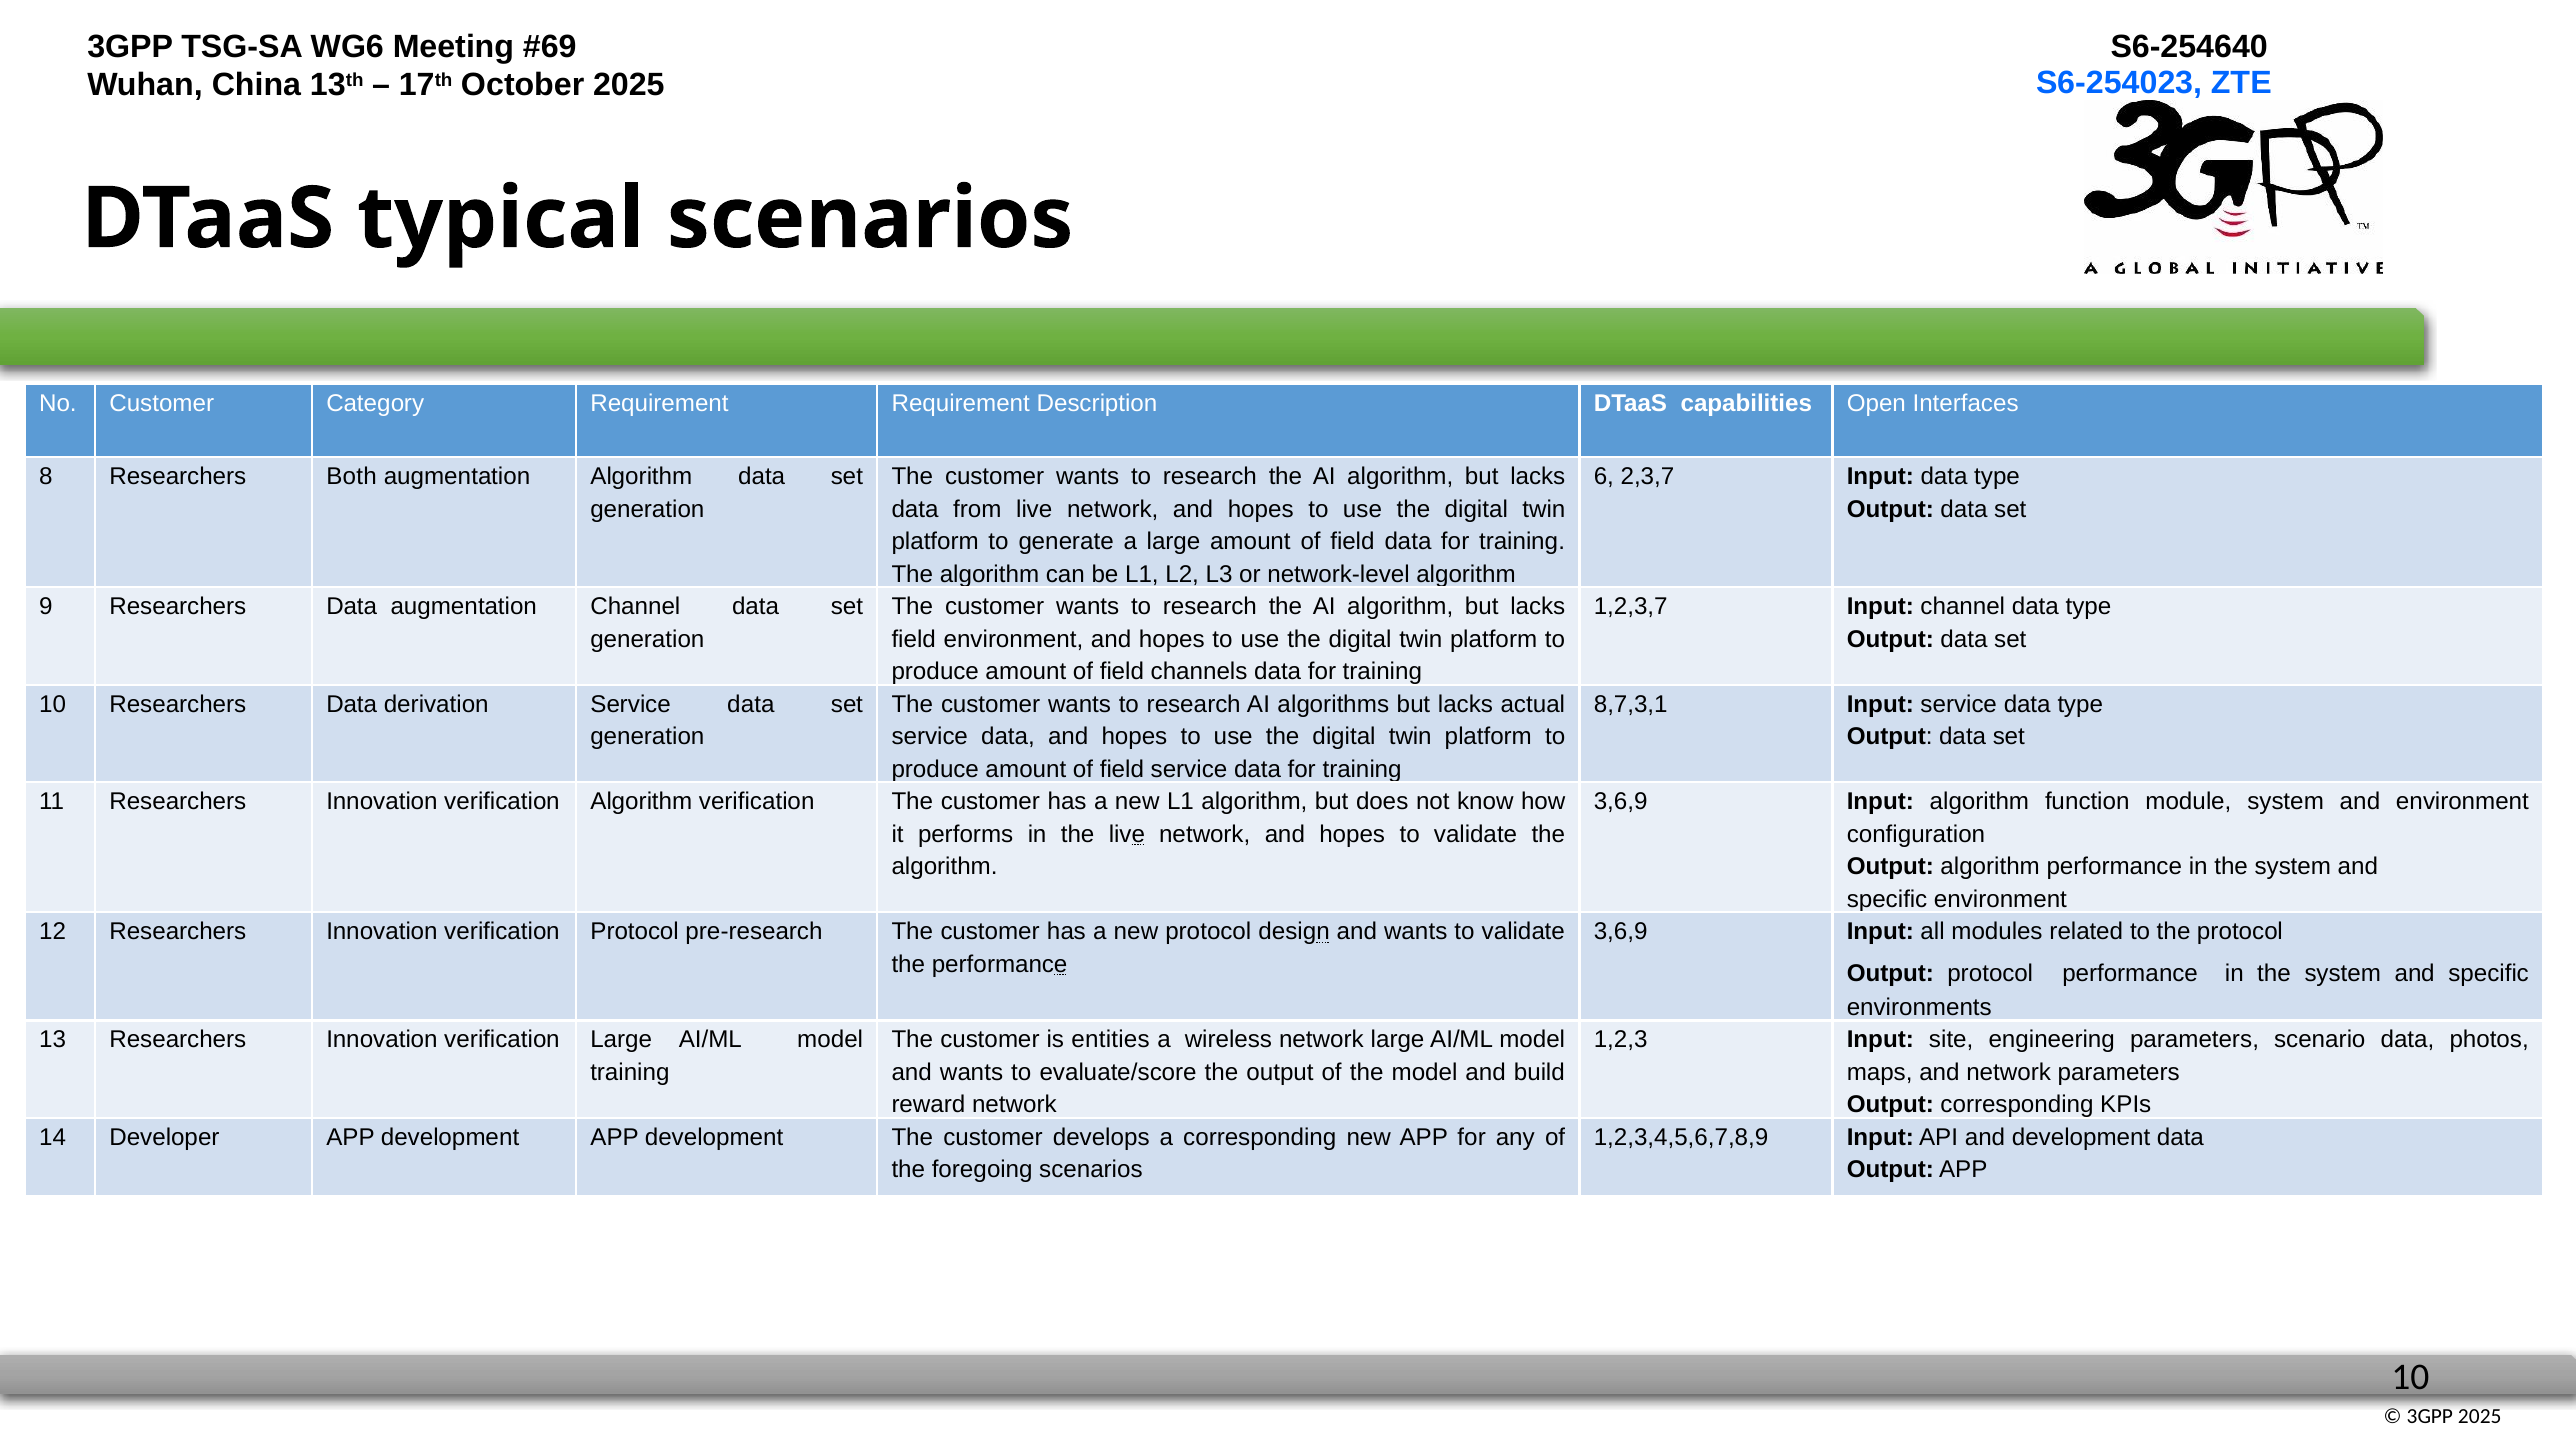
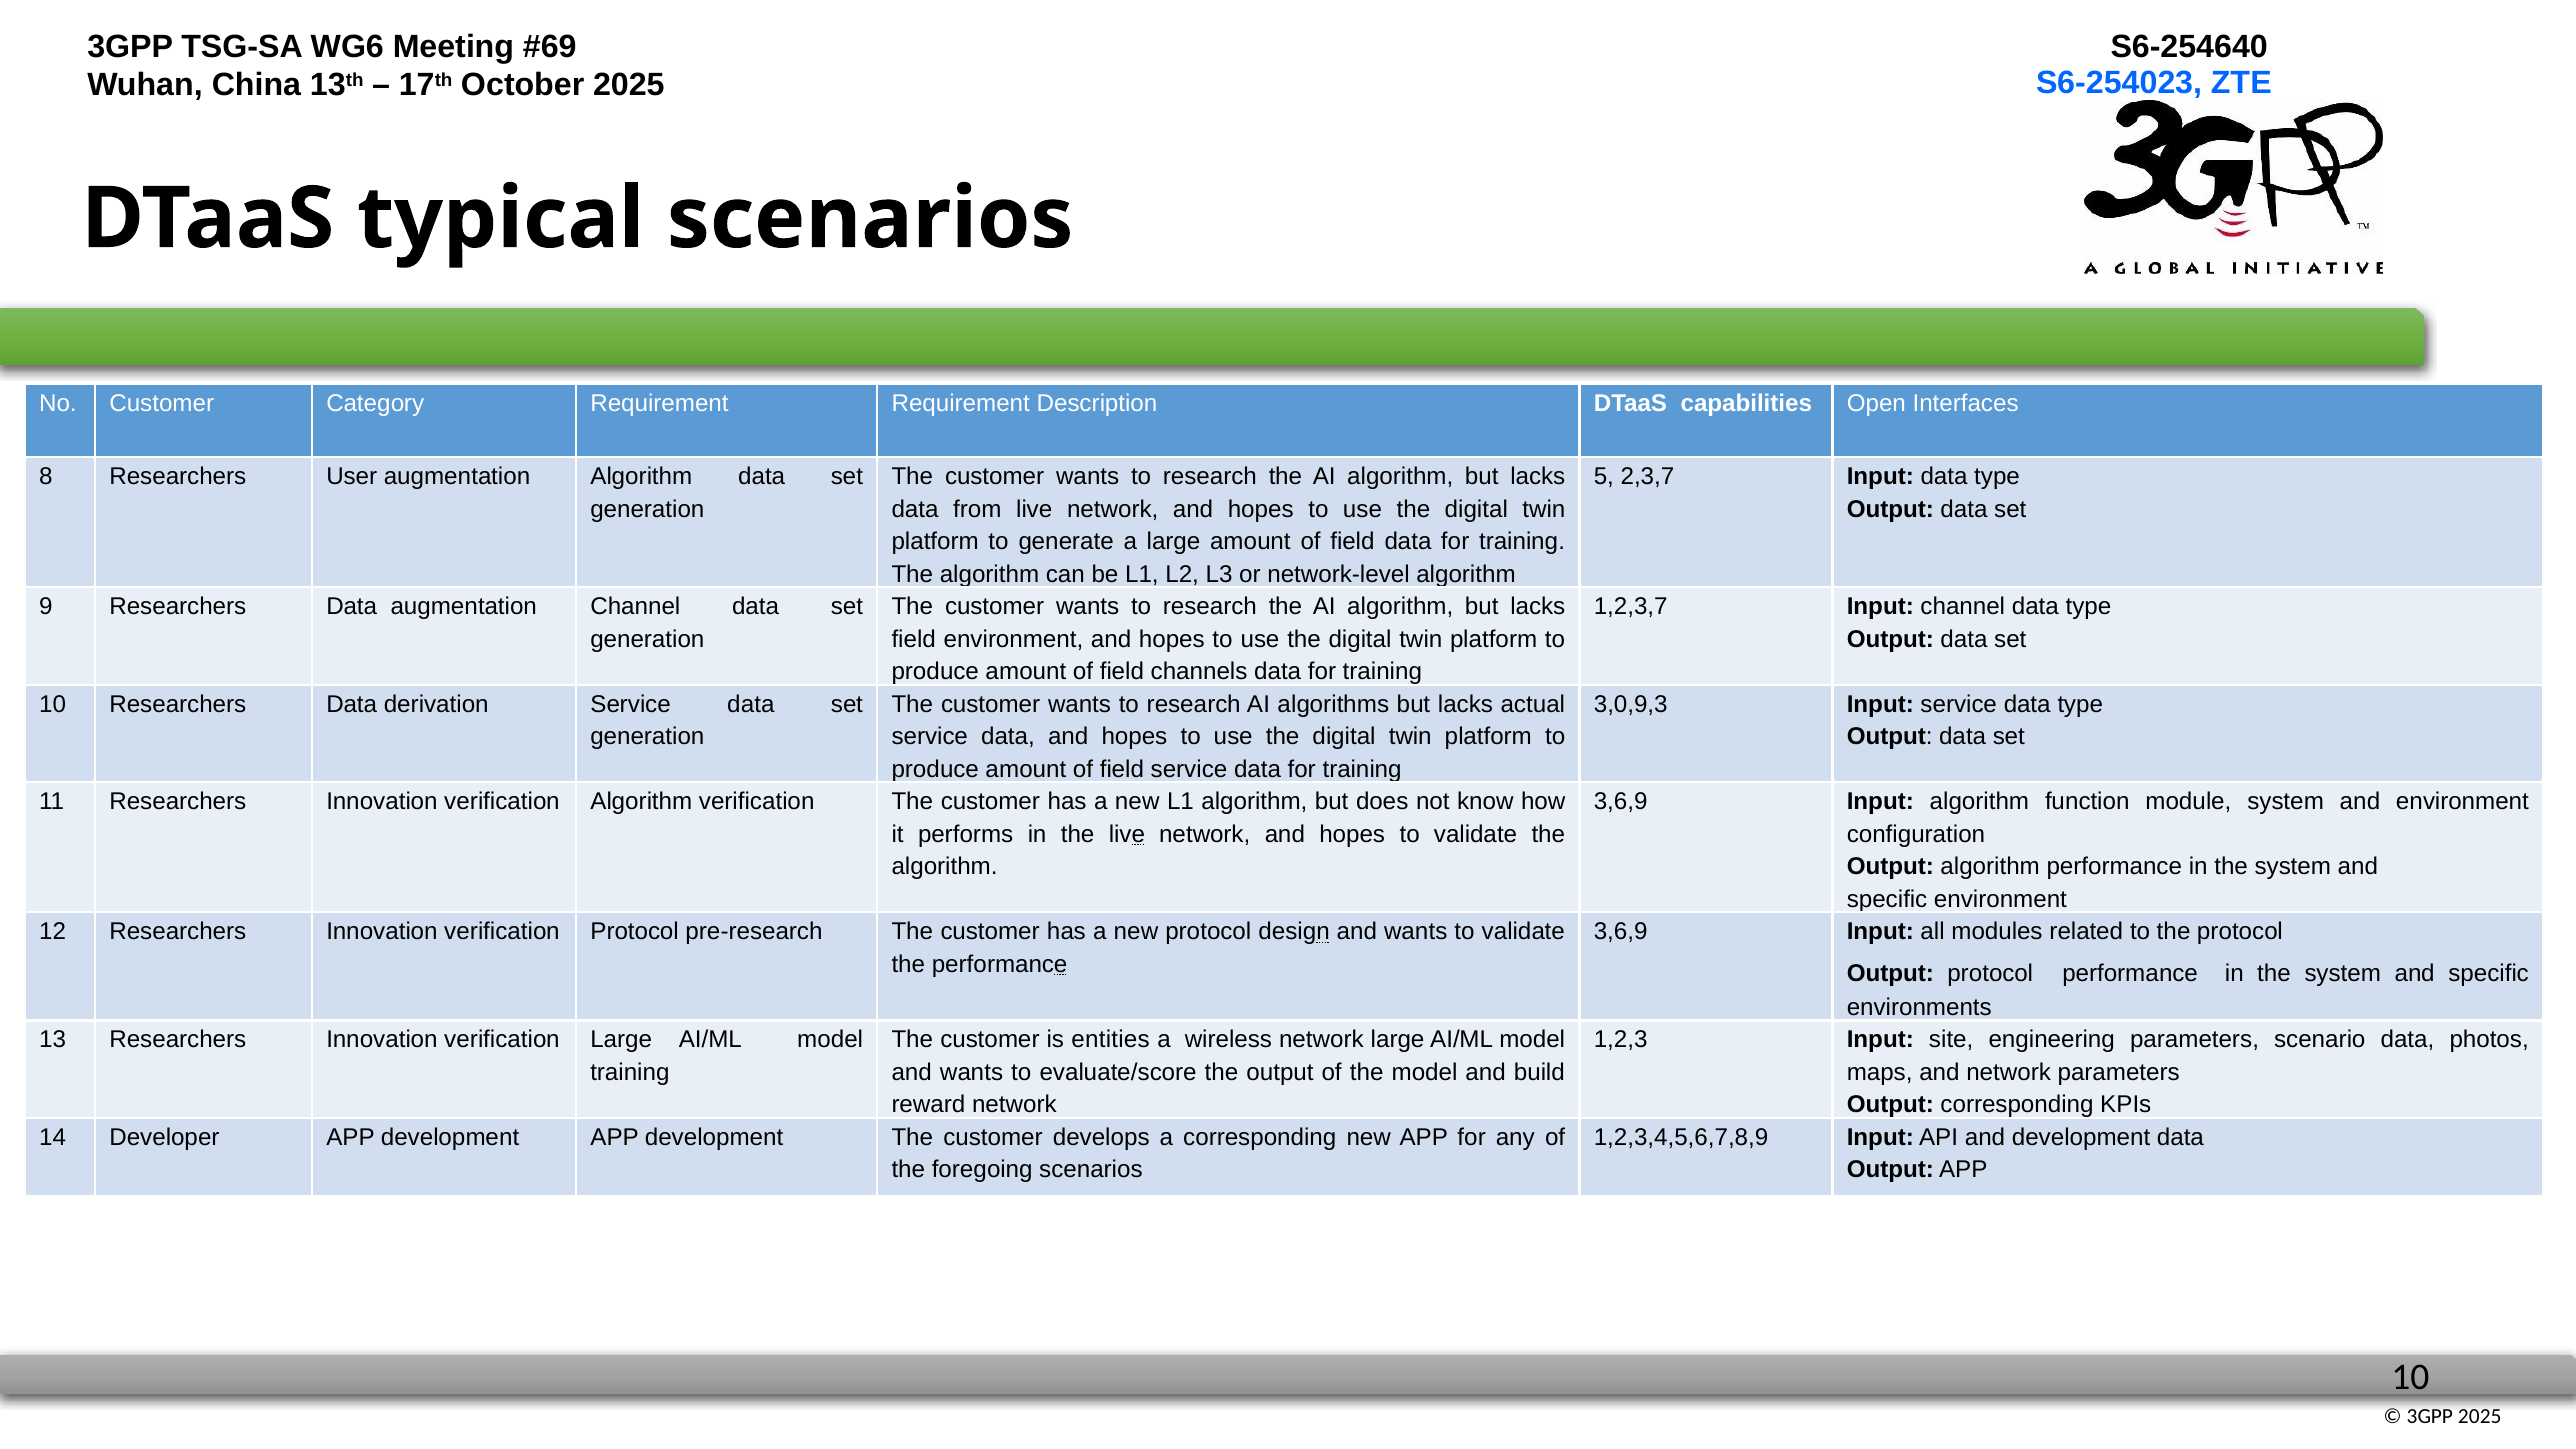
Both: Both -> User
6: 6 -> 5
8,7,3,1: 8,7,3,1 -> 3,0,9,3
